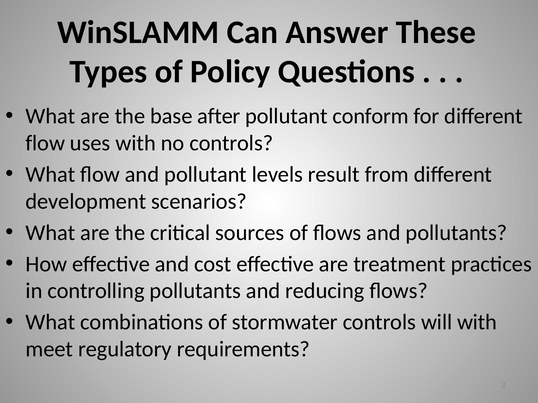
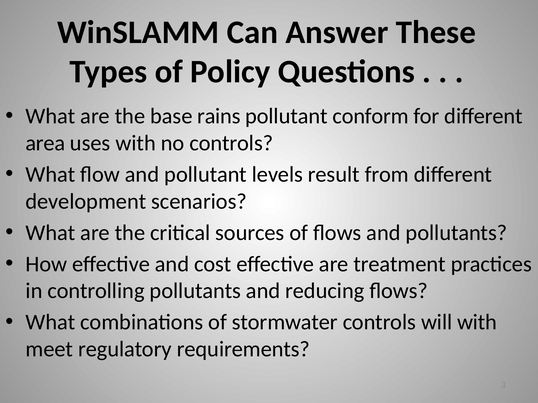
after: after -> rains
flow at (45, 143): flow -> area
